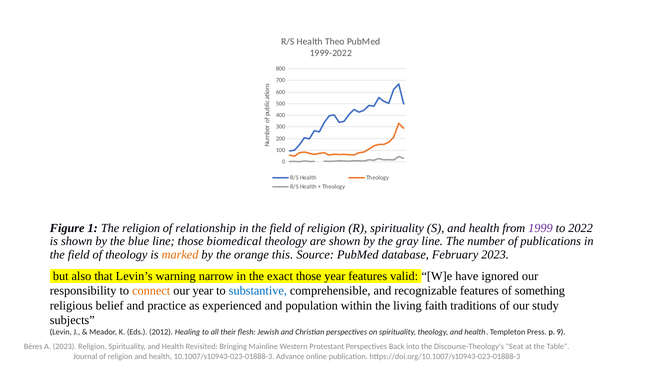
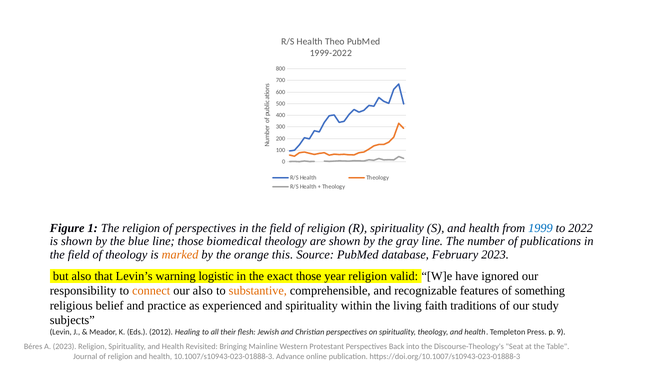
of relationship: relationship -> perspectives
1999 colour: purple -> blue
narrow: narrow -> logistic
year features: features -> religion
our year: year -> also
substantive colour: blue -> orange
and population: population -> spirituality
